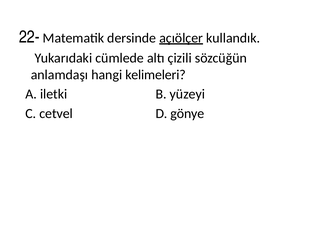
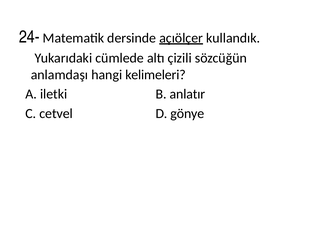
22-: 22- -> 24-
yüzeyi: yüzeyi -> anlatır
